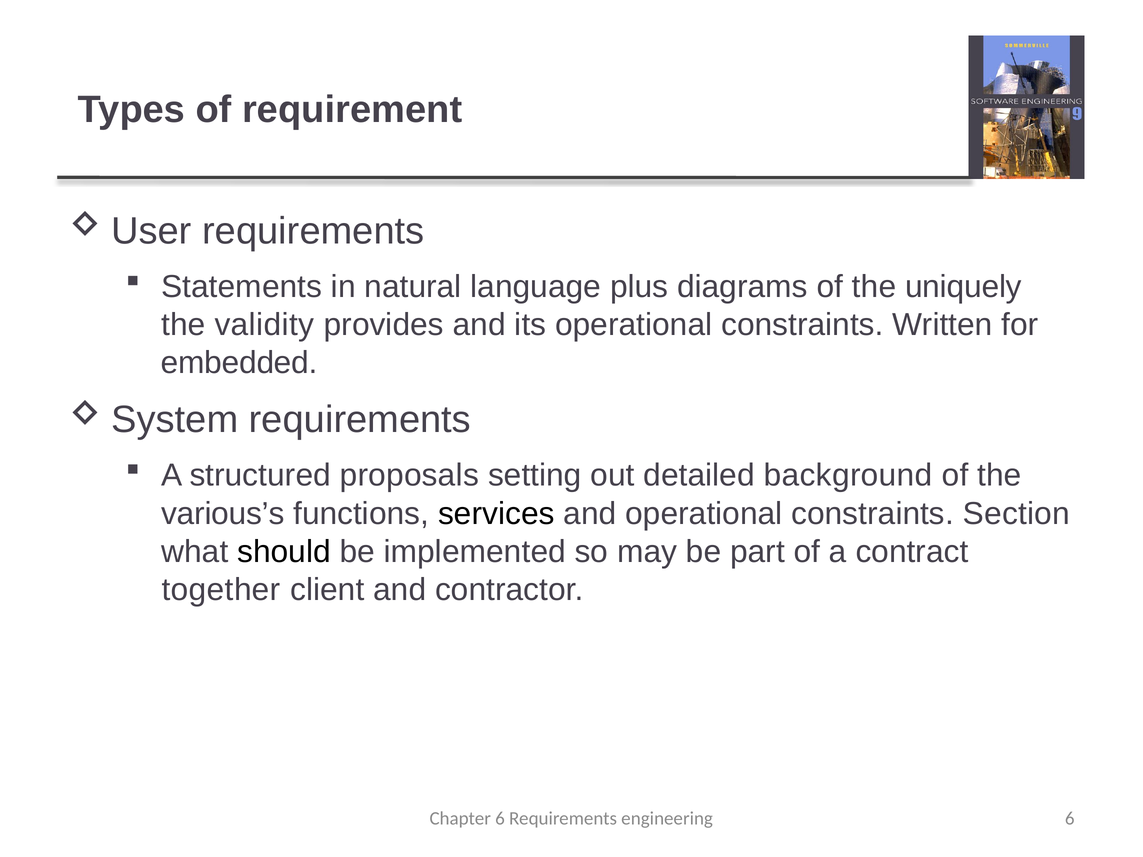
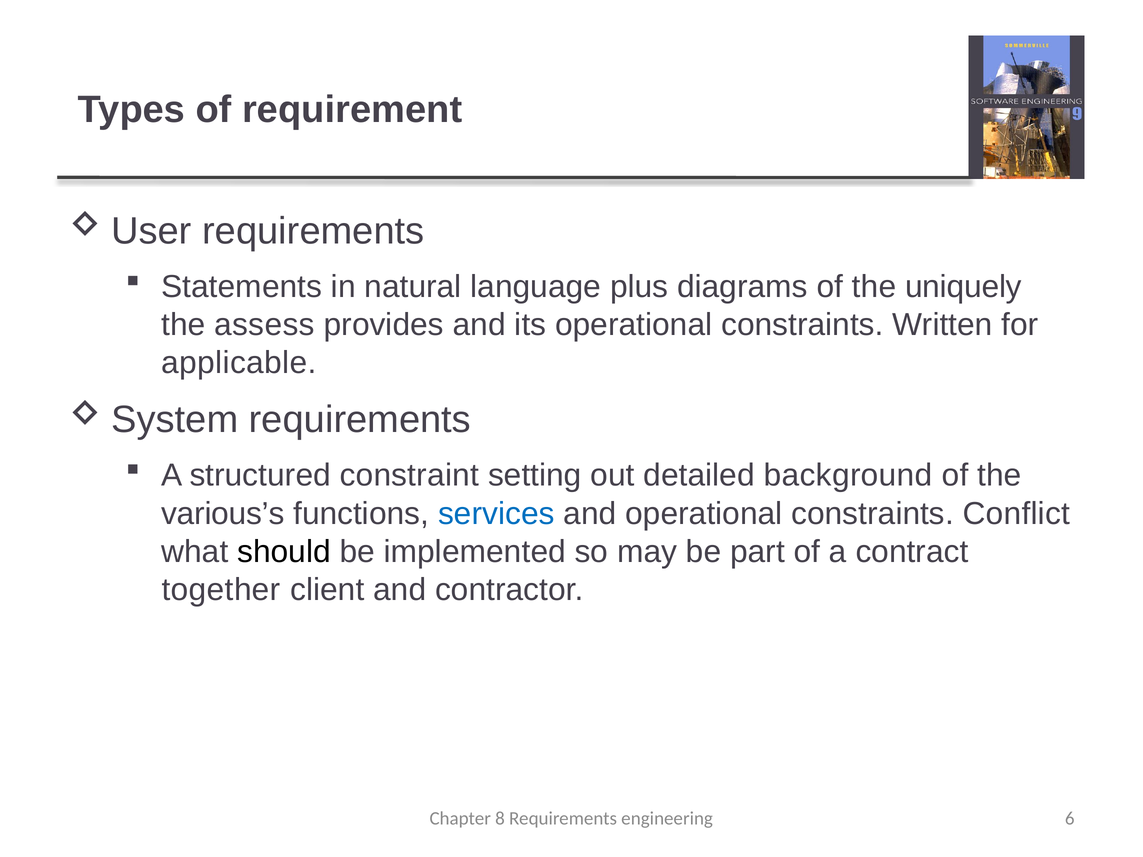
validity: validity -> assess
embedded: embedded -> applicable
proposals: proposals -> constraint
services colour: black -> blue
Section: Section -> Conflict
Chapter 6: 6 -> 8
